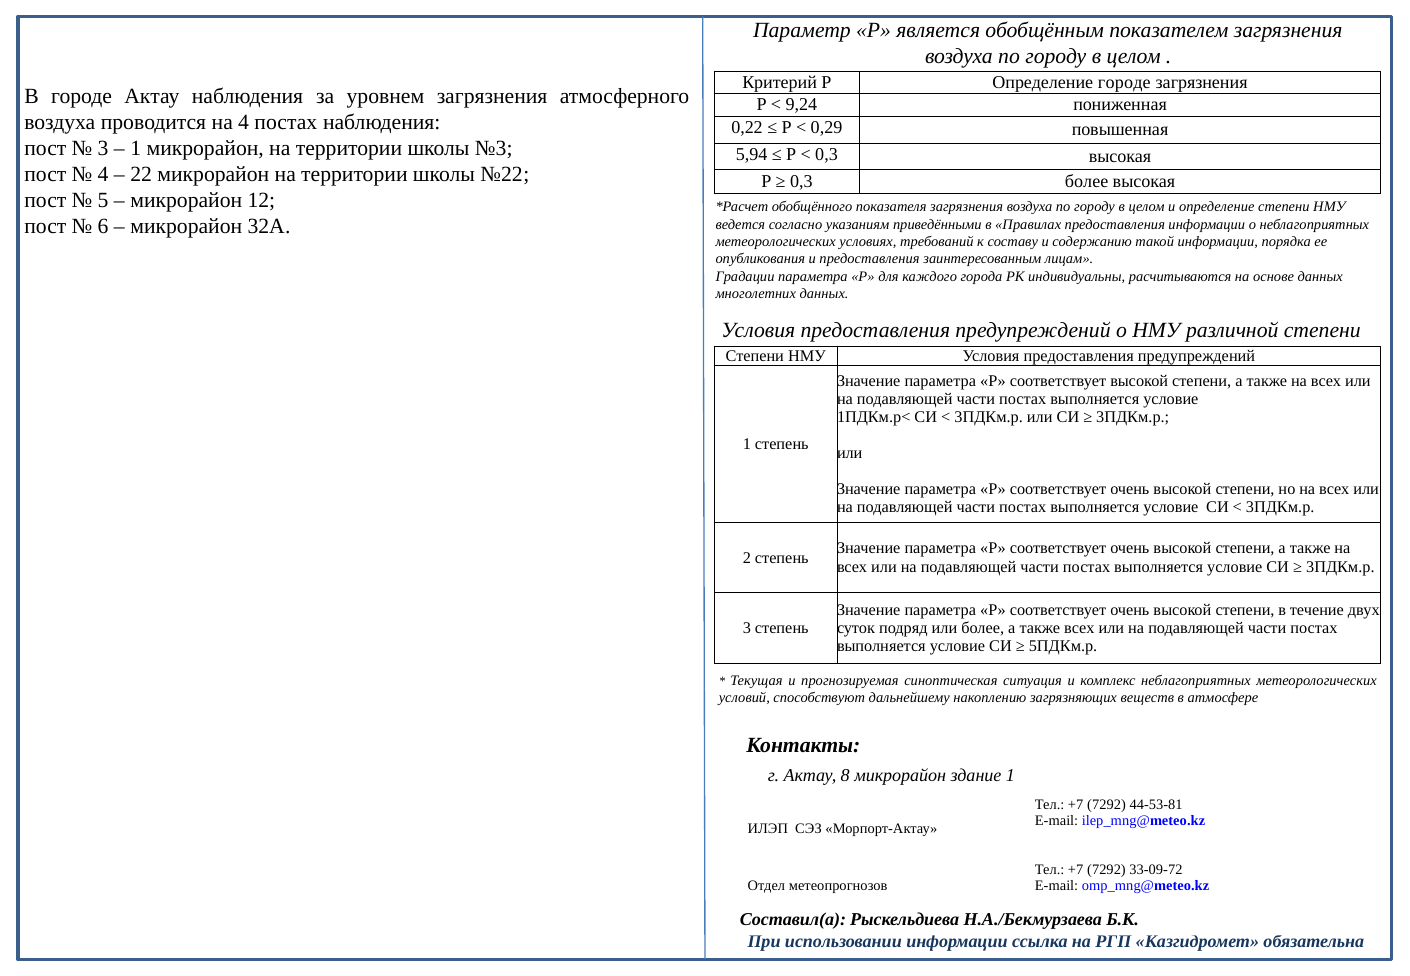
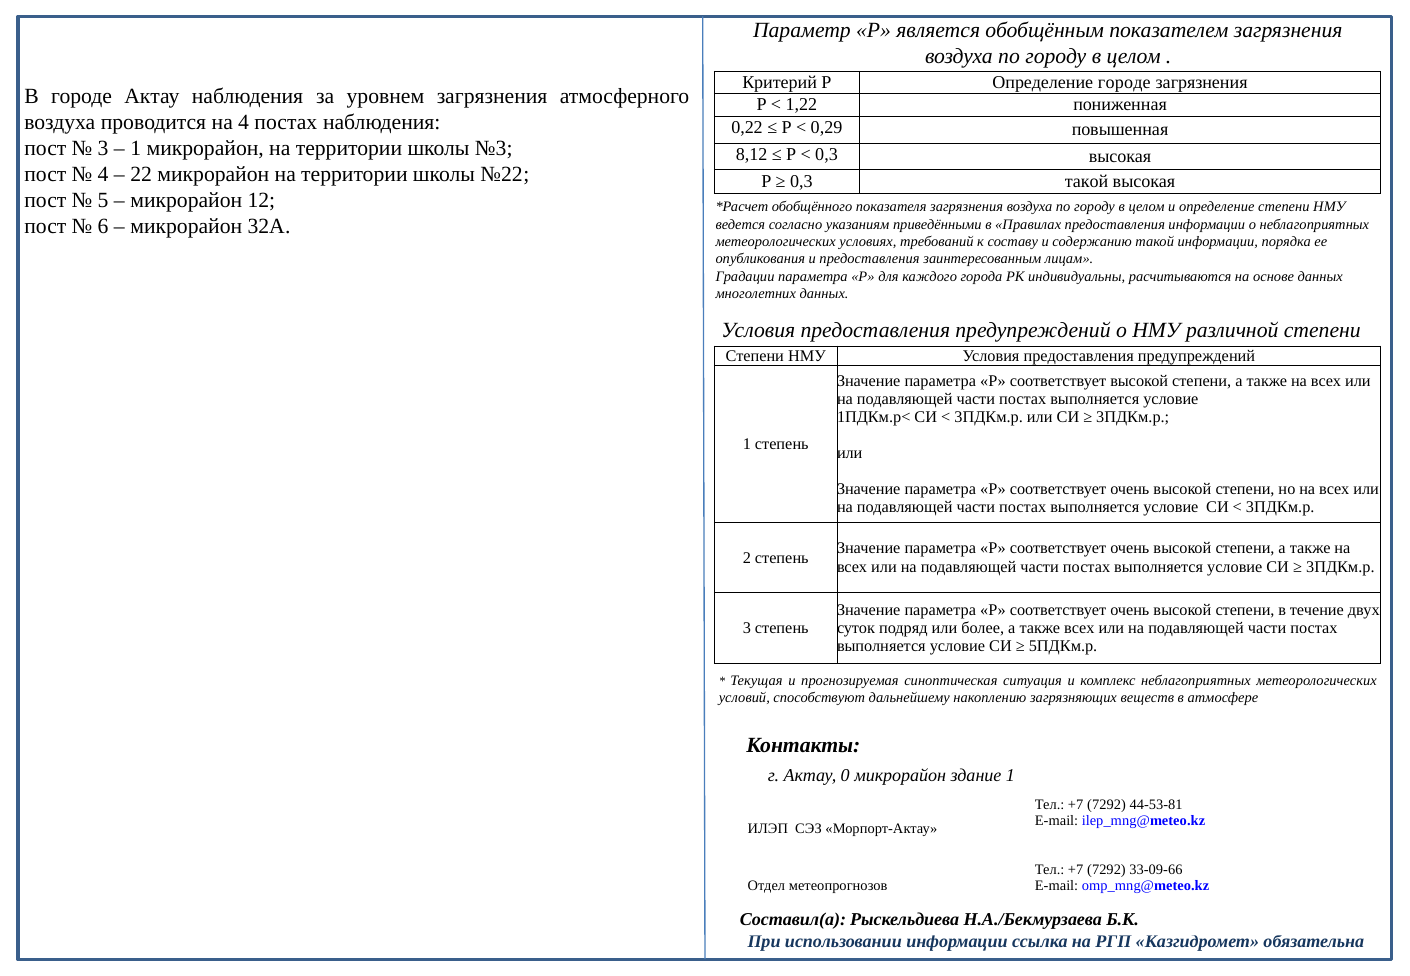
9,24: 9,24 -> 1,22
5,94: 5,94 -> 8,12
0,3 более: более -> такой
8: 8 -> 0
33-09-72: 33-09-72 -> 33-09-66
